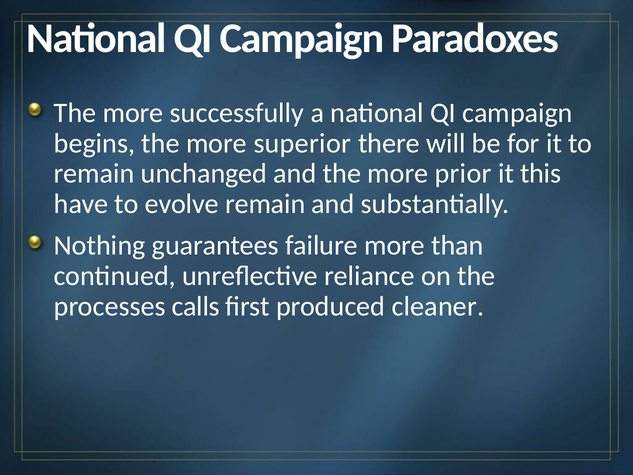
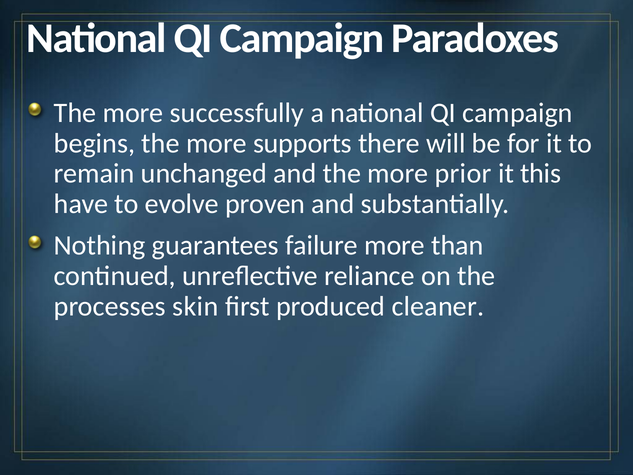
superior: superior -> supports
evolve remain: remain -> proven
calls: calls -> skin
